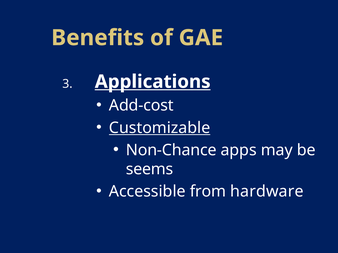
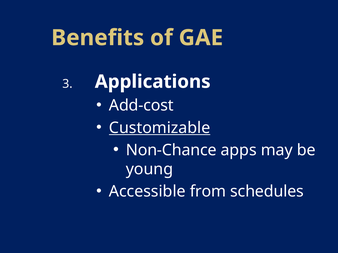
Applications underline: present -> none
seems: seems -> young
hardware: hardware -> schedules
